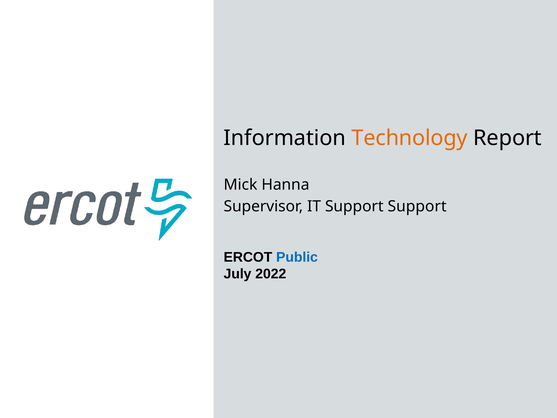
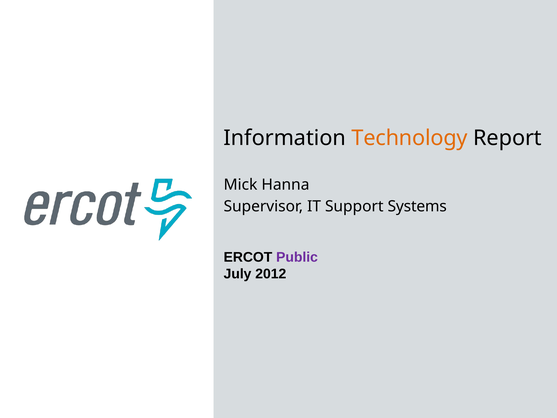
Support Support: Support -> Systems
Public colour: blue -> purple
2022: 2022 -> 2012
